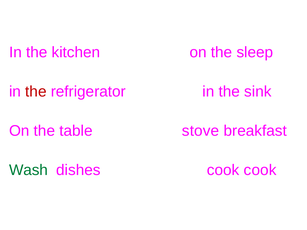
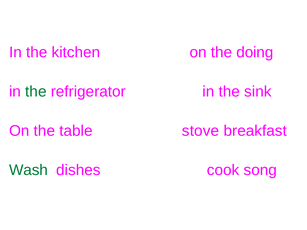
sleep: sleep -> doing
the at (36, 92) colour: red -> green
cook cook: cook -> song
